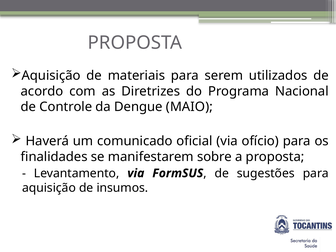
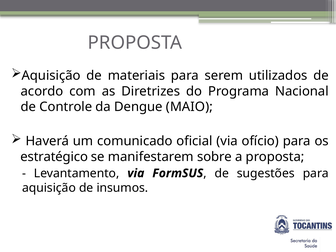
finalidades: finalidades -> estratégico
